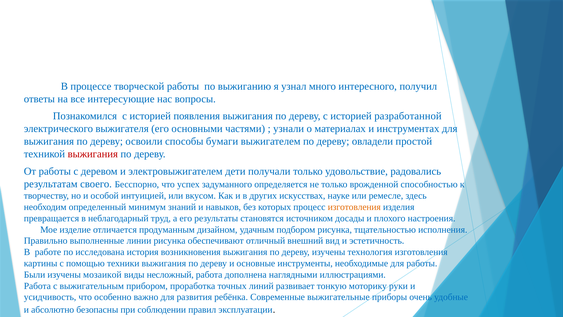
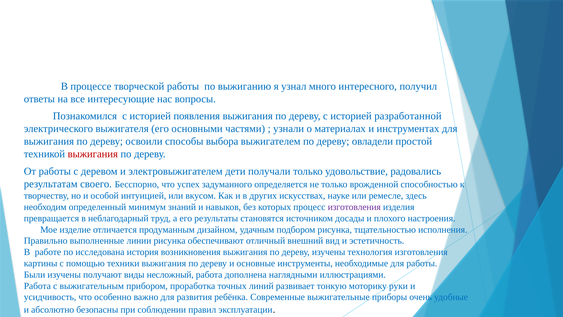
бумаги: бумаги -> выбора
изготовления at (354, 207) colour: orange -> purple
мозаикой: мозаикой -> получают
